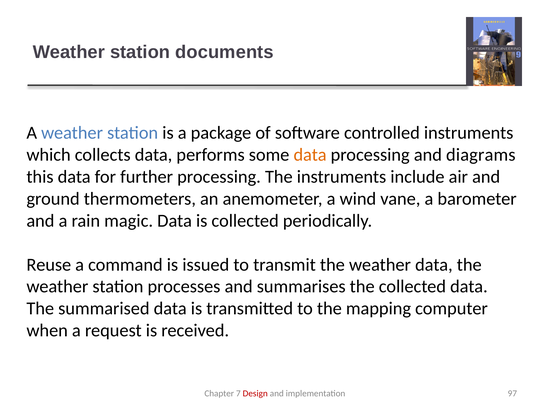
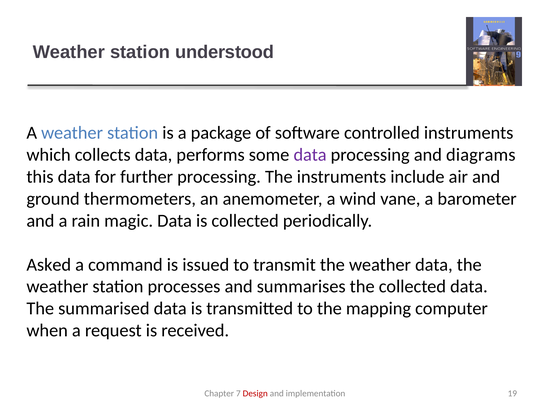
documents: documents -> understood
data at (310, 155) colour: orange -> purple
Reuse: Reuse -> Asked
97: 97 -> 19
